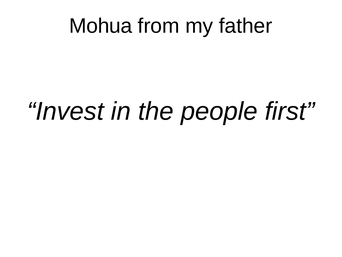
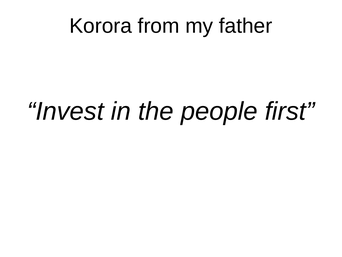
Mohua: Mohua -> Korora
